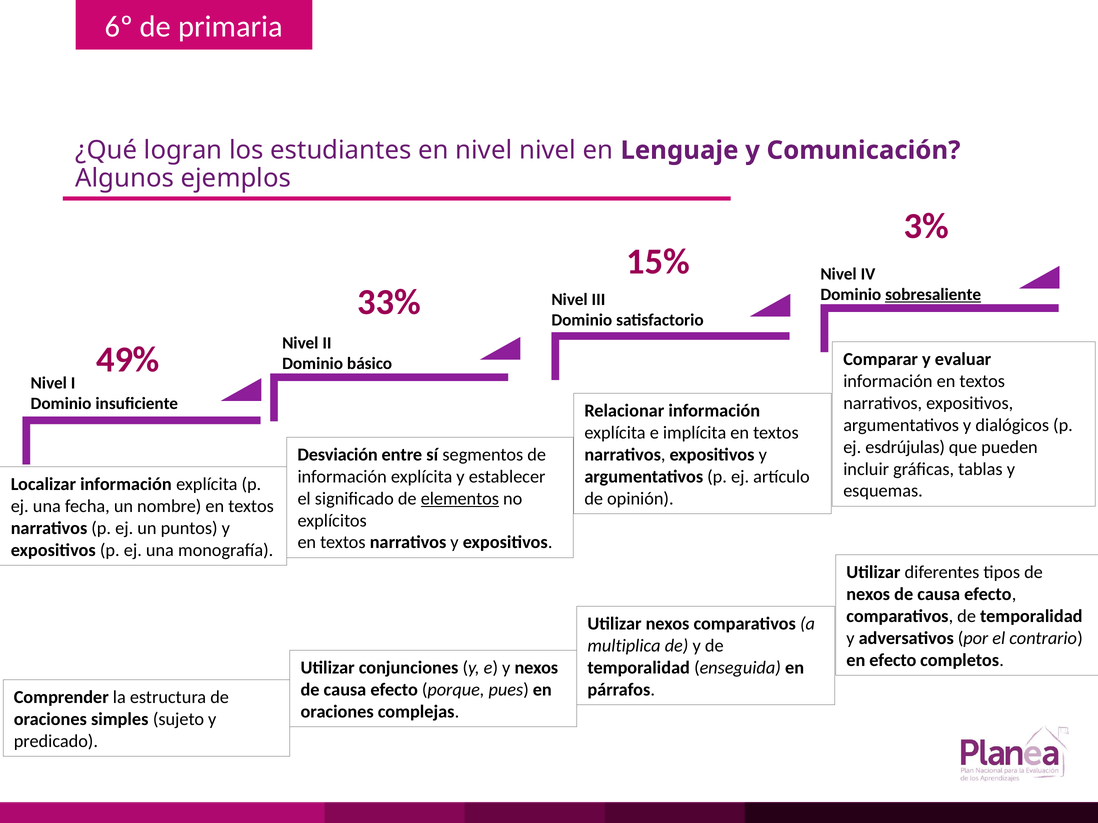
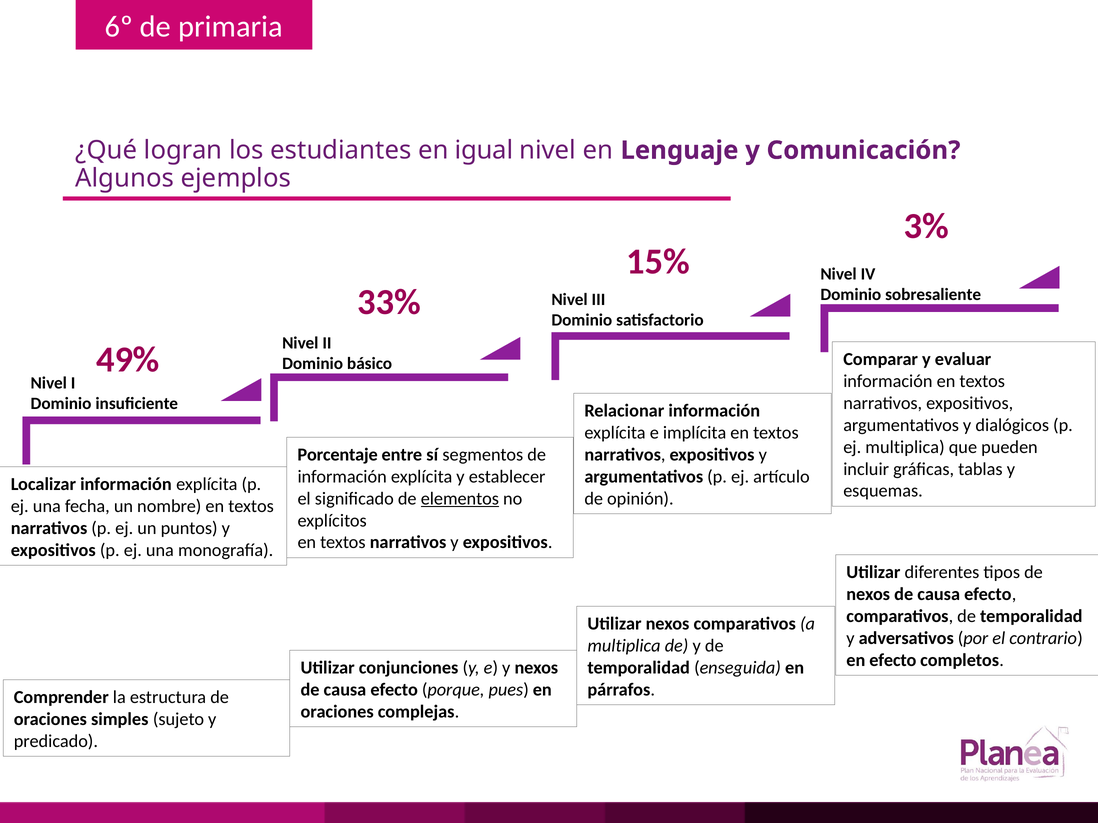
en nivel: nivel -> igual
sobresaliente underline: present -> none
ej esdrújulas: esdrújulas -> multiplica
Desviación: Desviación -> Porcentaje
